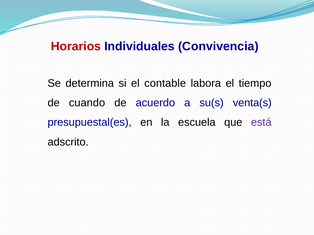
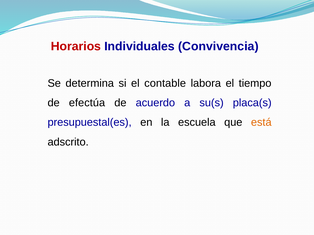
cuando: cuando -> efectúa
venta(s: venta(s -> placa(s
está colour: purple -> orange
